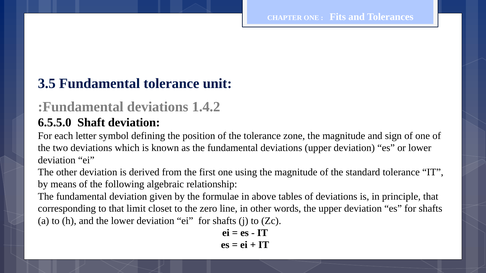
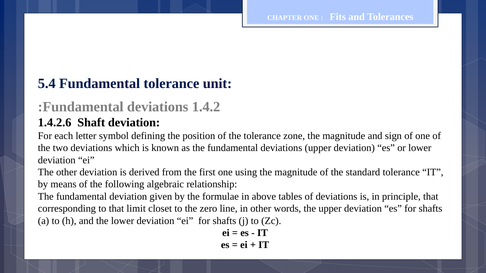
3.5: 3.5 -> 5.4
6.5.5.0: 6.5.5.0 -> 1.4.2.6
